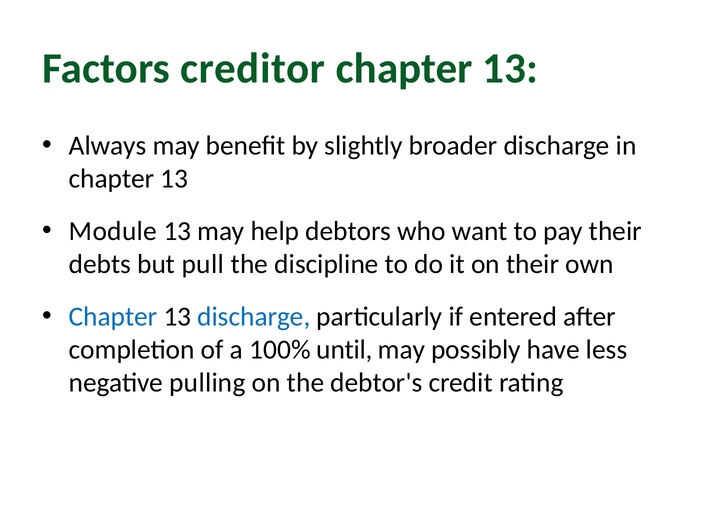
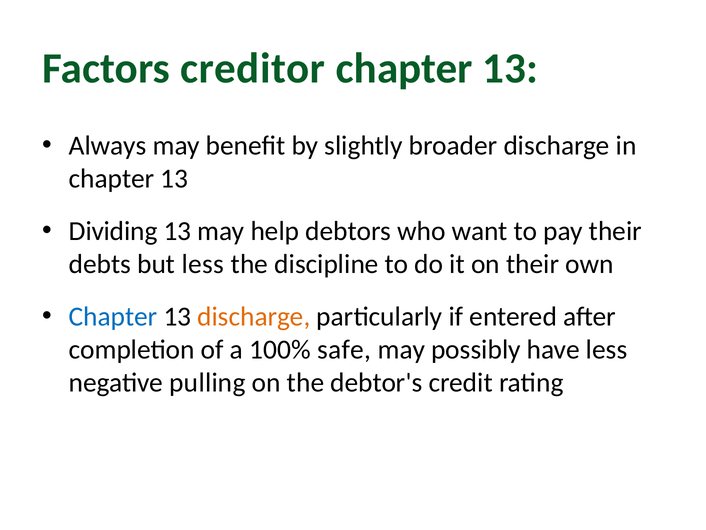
Module: Module -> Dividing
but pull: pull -> less
discharge at (254, 317) colour: blue -> orange
until: until -> safe
